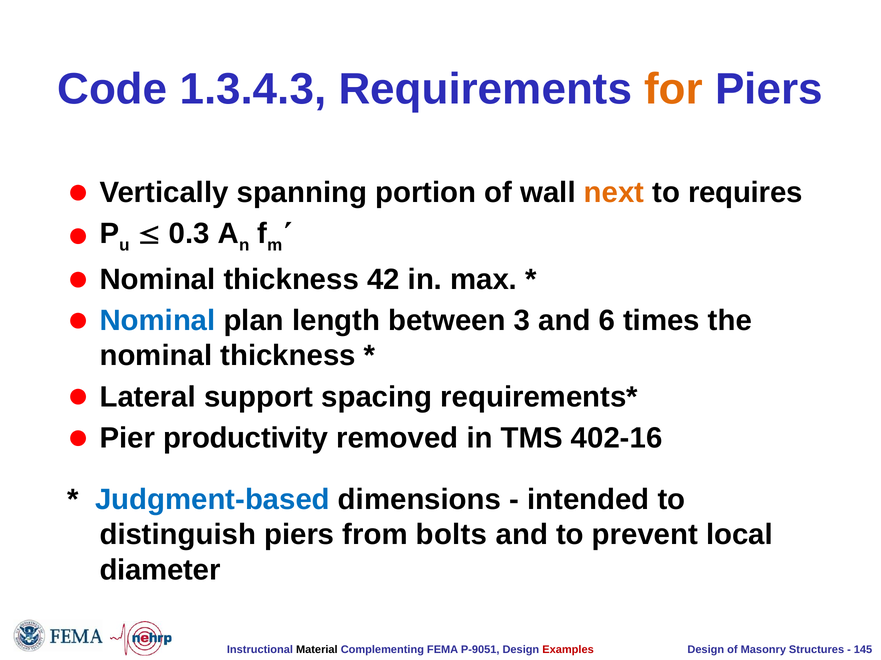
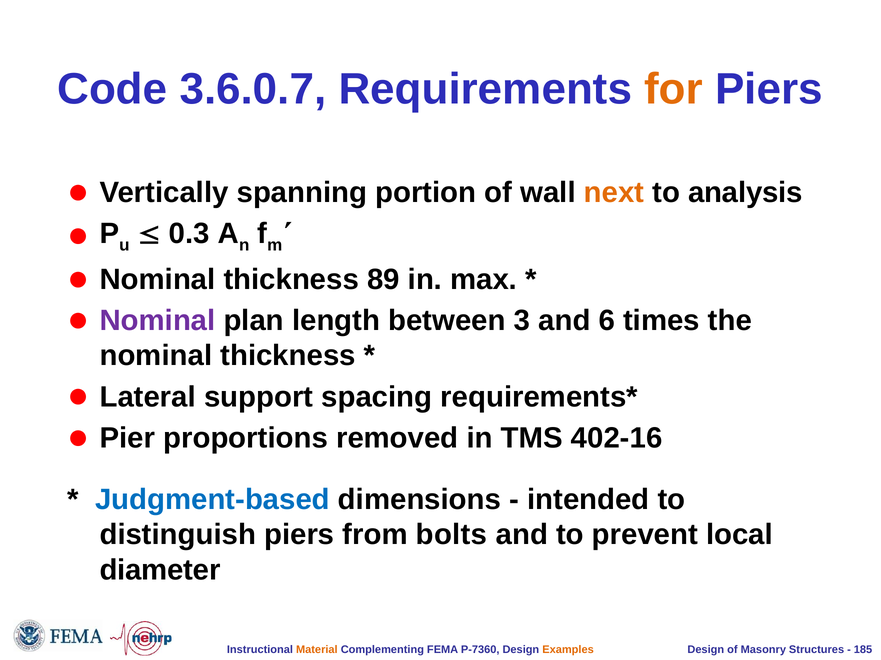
1.3.4.3: 1.3.4.3 -> 3.6.0.7
requires: requires -> analysis
42: 42 -> 89
Nominal at (158, 321) colour: blue -> purple
productivity: productivity -> proportions
Material colour: black -> orange
P-9051: P-9051 -> P-7360
Examples colour: red -> orange
145: 145 -> 185
